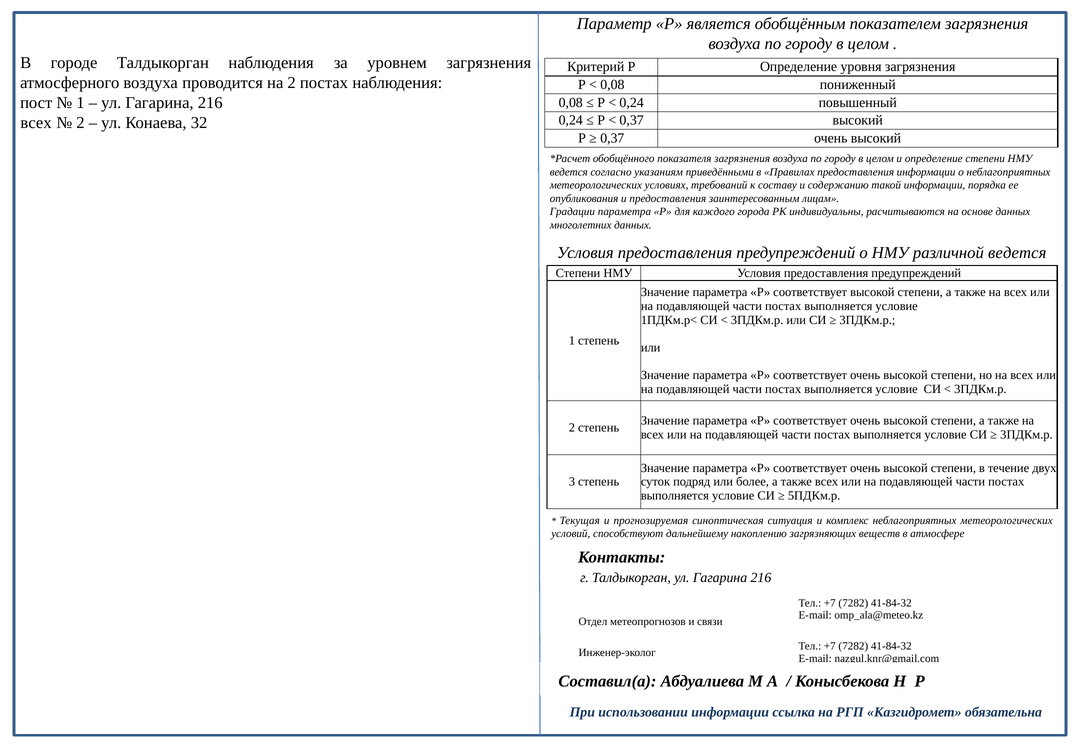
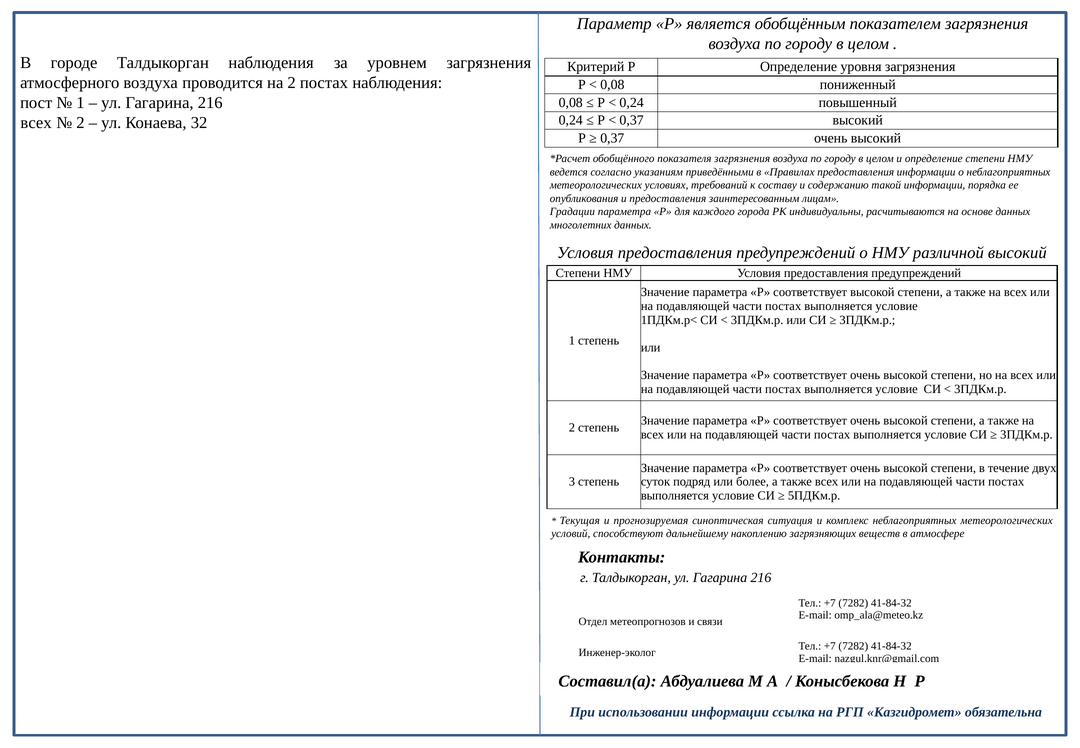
различной ведется: ведется -> высокий
